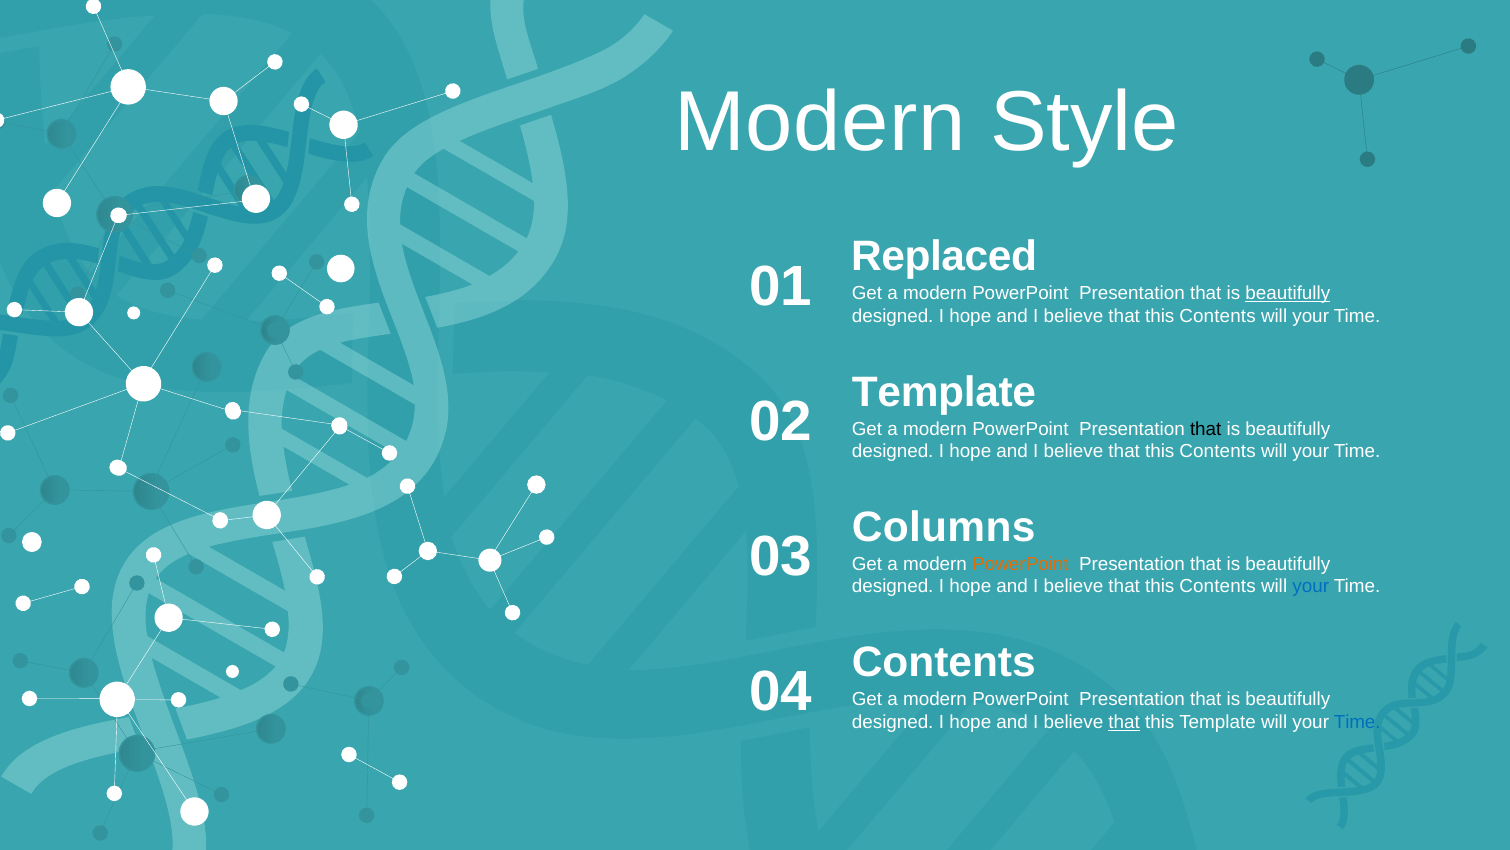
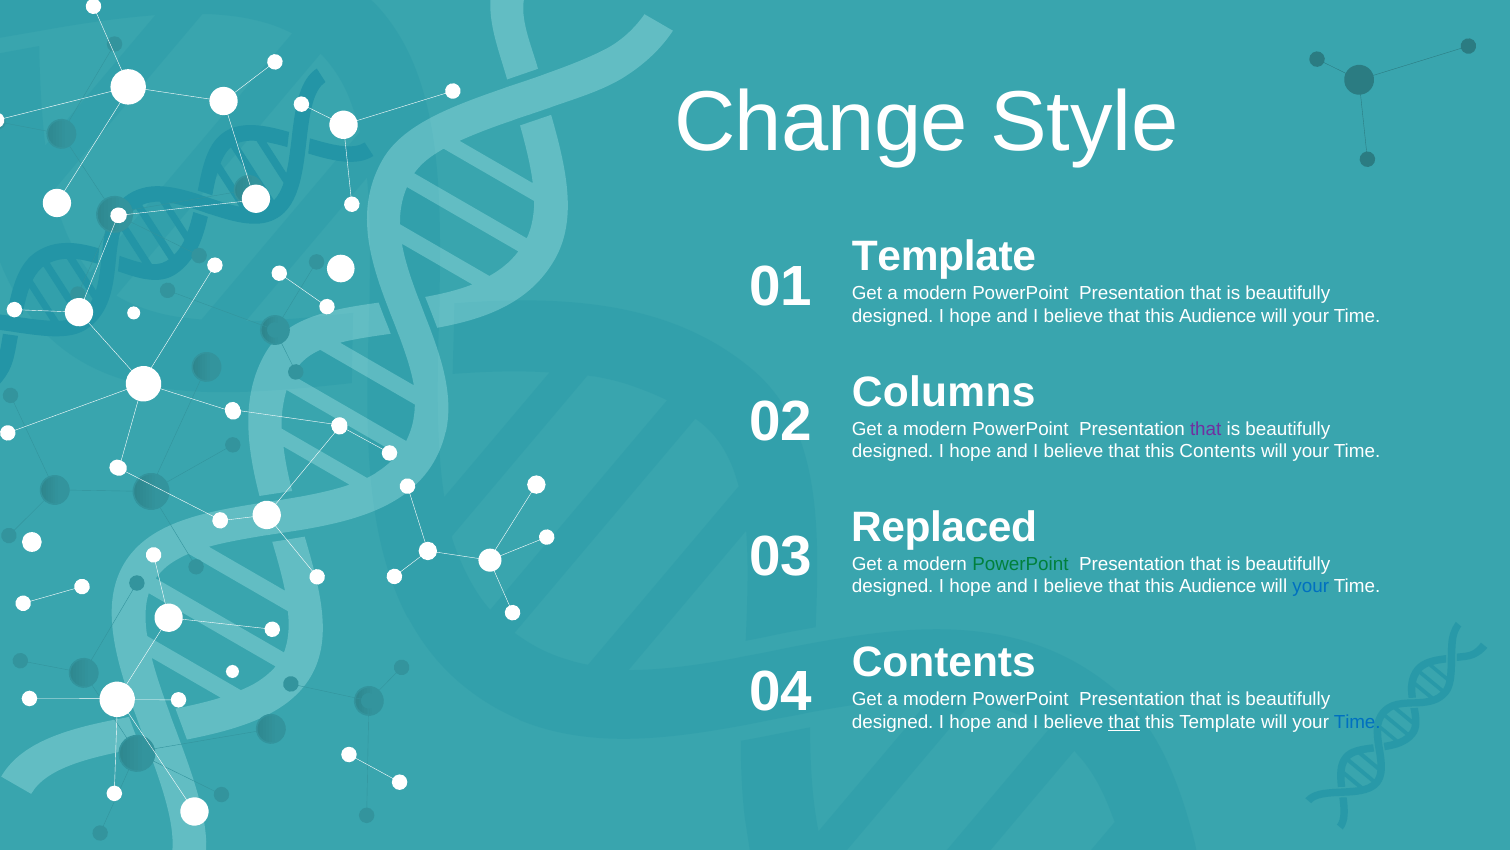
Modern at (820, 123): Modern -> Change
Replaced at (944, 257): Replaced -> Template
beautifully at (1288, 293) underline: present -> none
Contents at (1217, 316): Contents -> Audience
Template at (944, 392): Template -> Columns
that at (1206, 429) colour: black -> purple
Columns: Columns -> Replaced
PowerPoint at (1020, 564) colour: orange -> green
Contents at (1217, 586): Contents -> Audience
